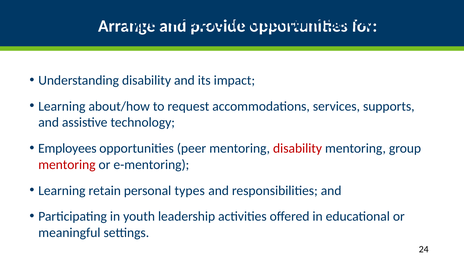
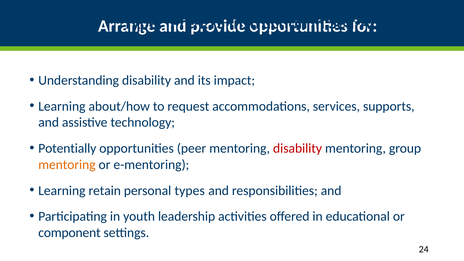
Employees: Employees -> Potentially
mentoring at (67, 165) colour: red -> orange
meaningful: meaningful -> component
